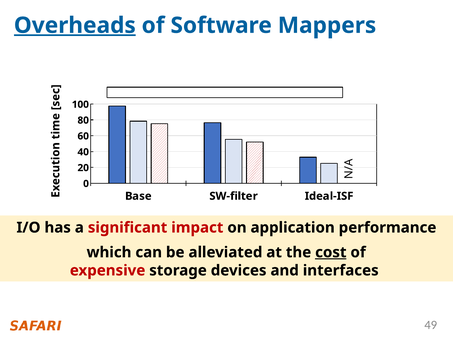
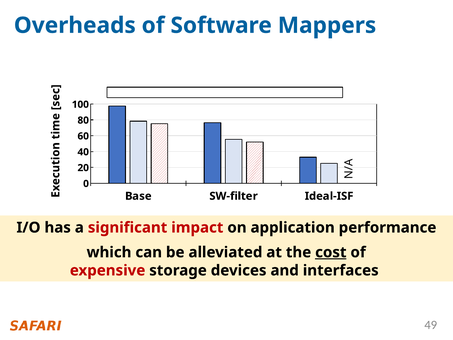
Overheads underline: present -> none
